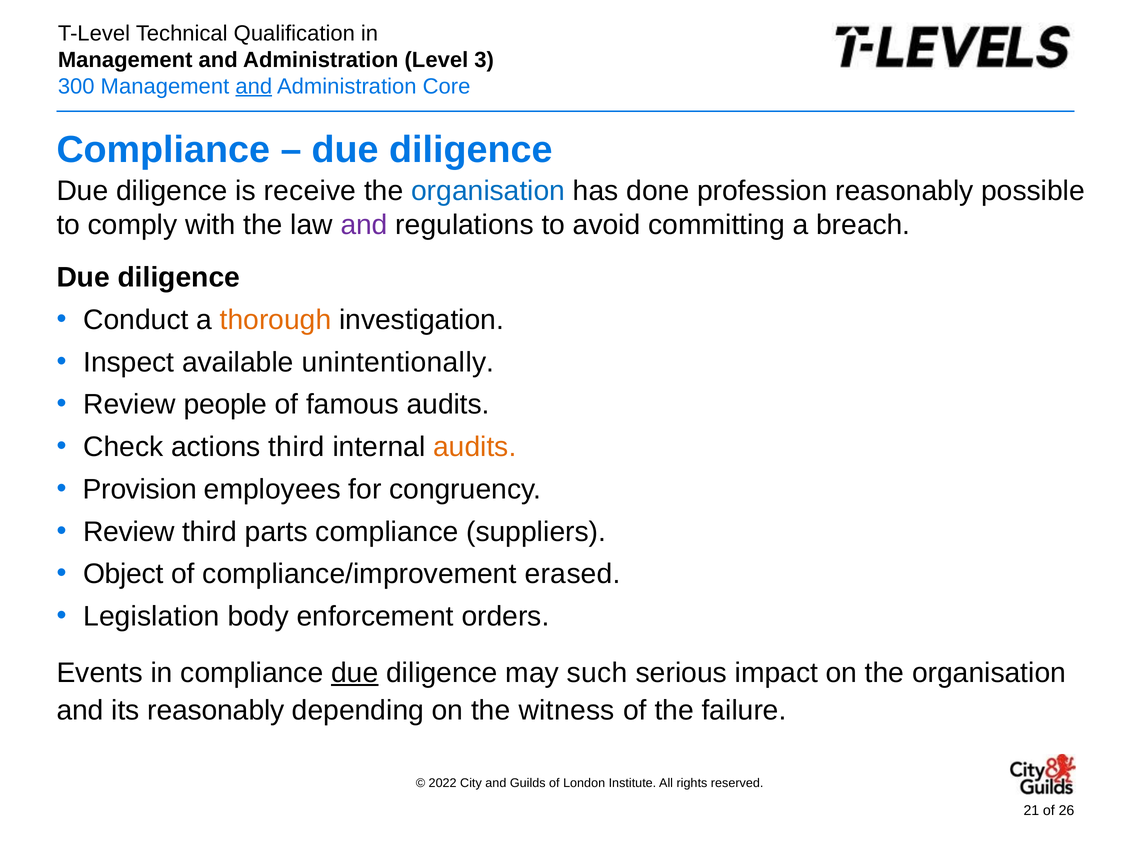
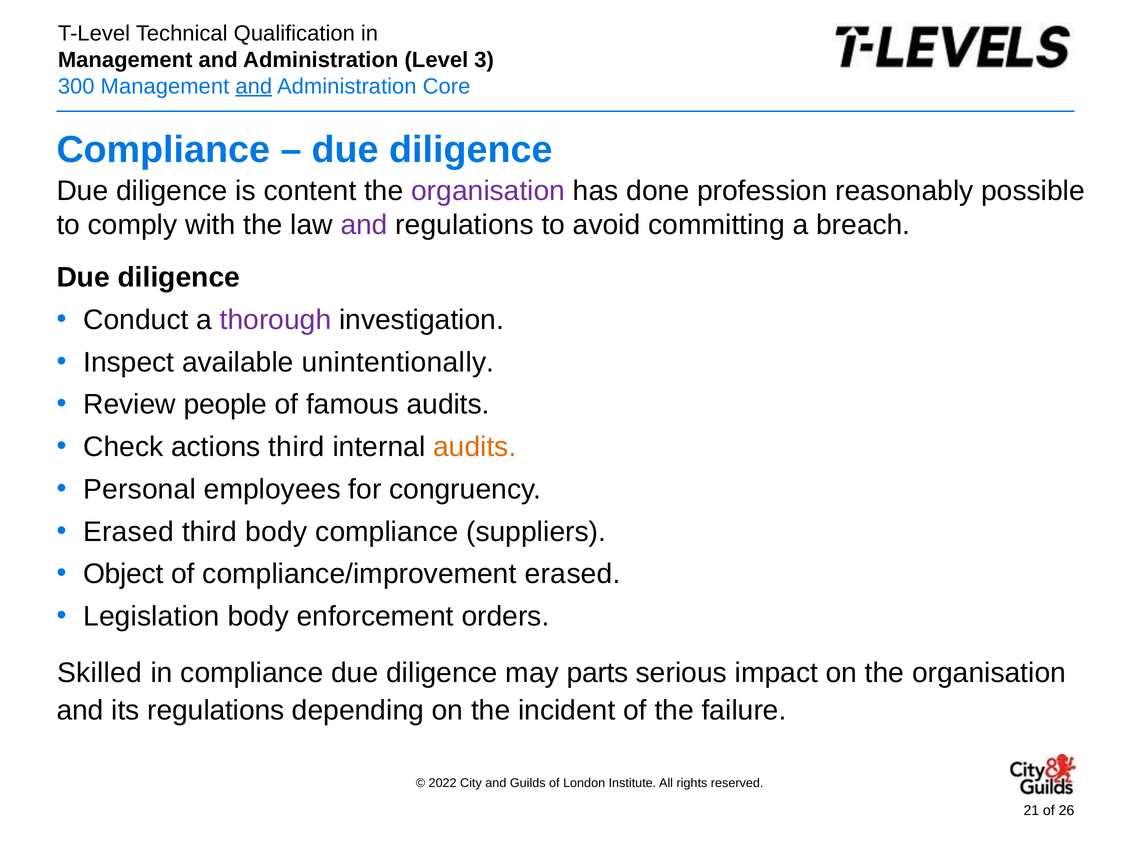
receive: receive -> content
organisation at (488, 191) colour: blue -> purple
thorough colour: orange -> purple
Provision: Provision -> Personal
Review at (129, 532): Review -> Erased
third parts: parts -> body
Events: Events -> Skilled
due at (355, 673) underline: present -> none
such: such -> parts
its reasonably: reasonably -> regulations
witness: witness -> incident
